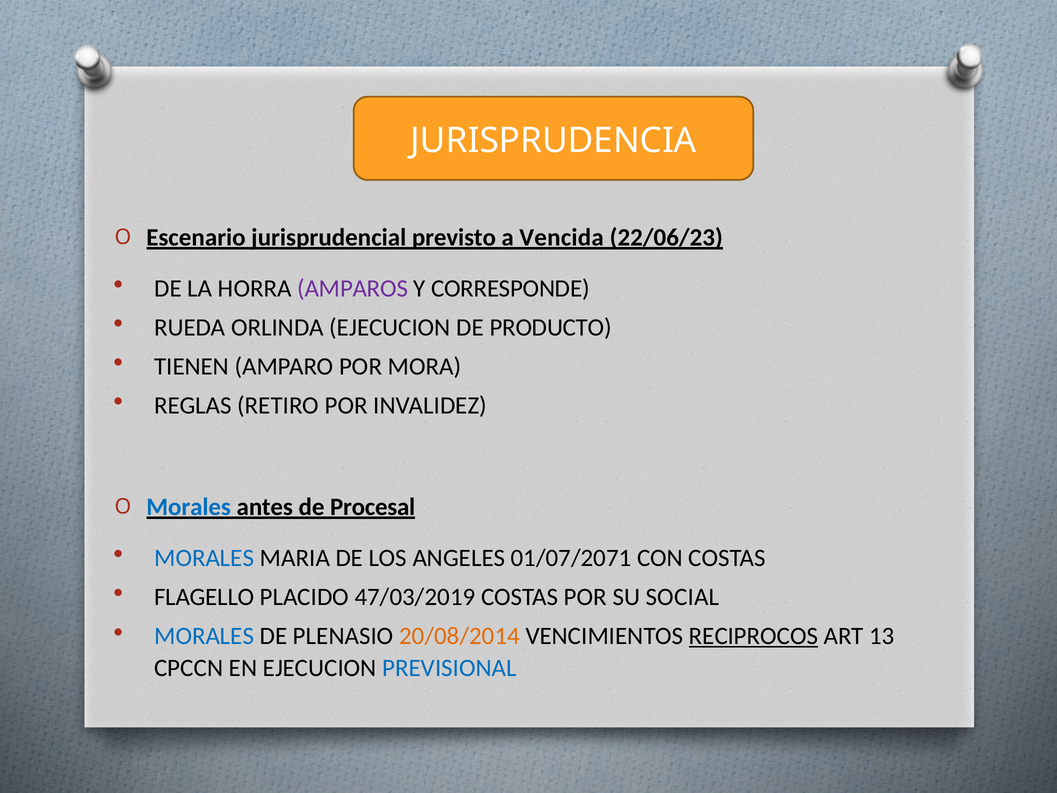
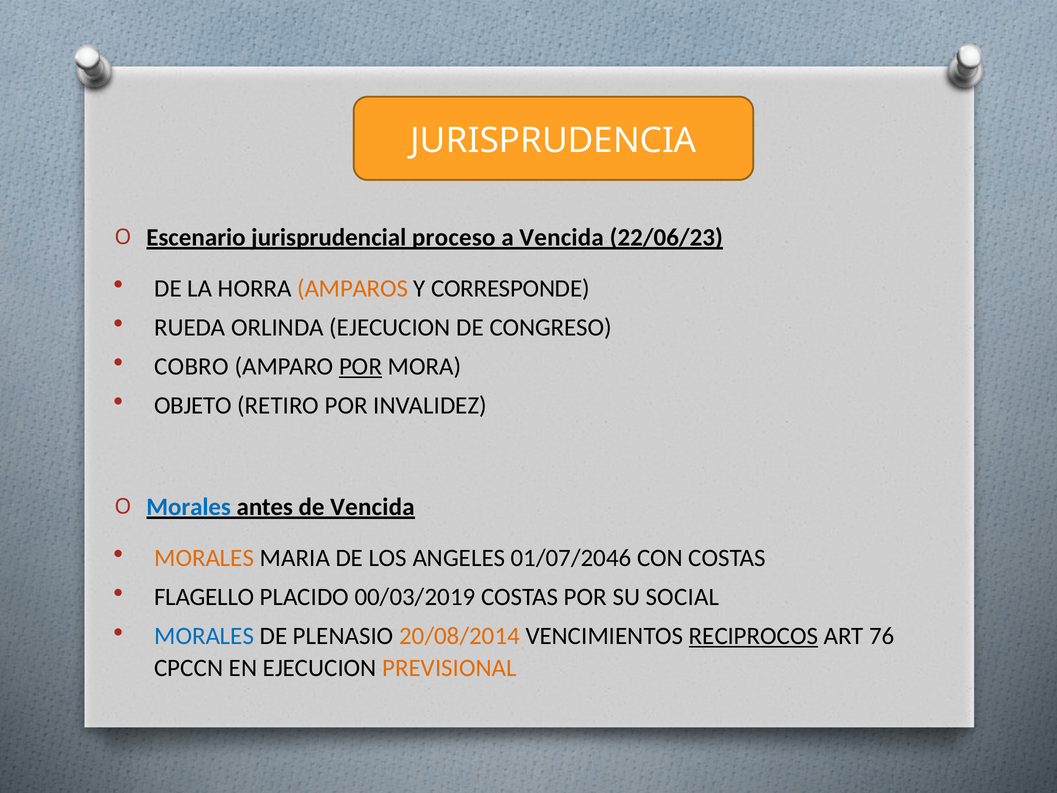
previsto: previsto -> proceso
AMPAROS colour: purple -> orange
PRODUCTO: PRODUCTO -> CONGRESO
TIENEN: TIENEN -> COBRO
POR at (361, 366) underline: none -> present
REGLAS: REGLAS -> OBJETO
de Procesal: Procesal -> Vencida
MORALES at (204, 558) colour: blue -> orange
01/07/2071: 01/07/2071 -> 01/07/2046
47/03/2019: 47/03/2019 -> 00/03/2019
13: 13 -> 76
PREVISIONAL colour: blue -> orange
